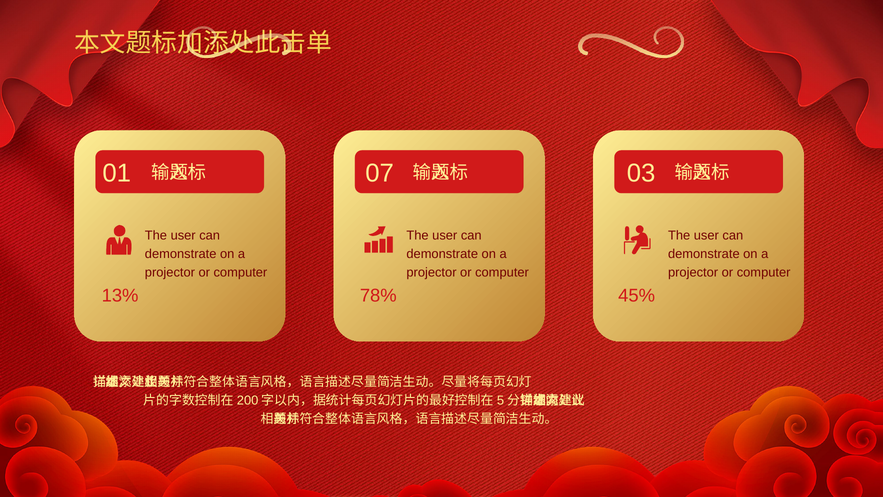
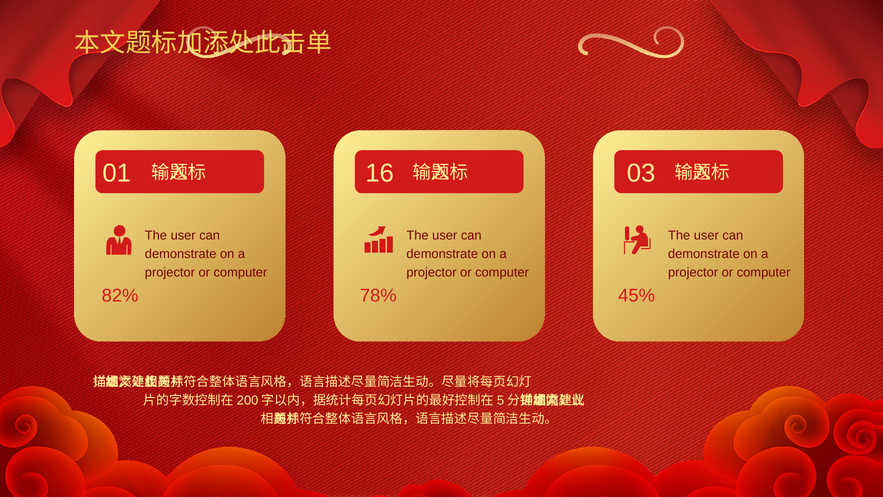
07: 07 -> 16
13%: 13% -> 82%
